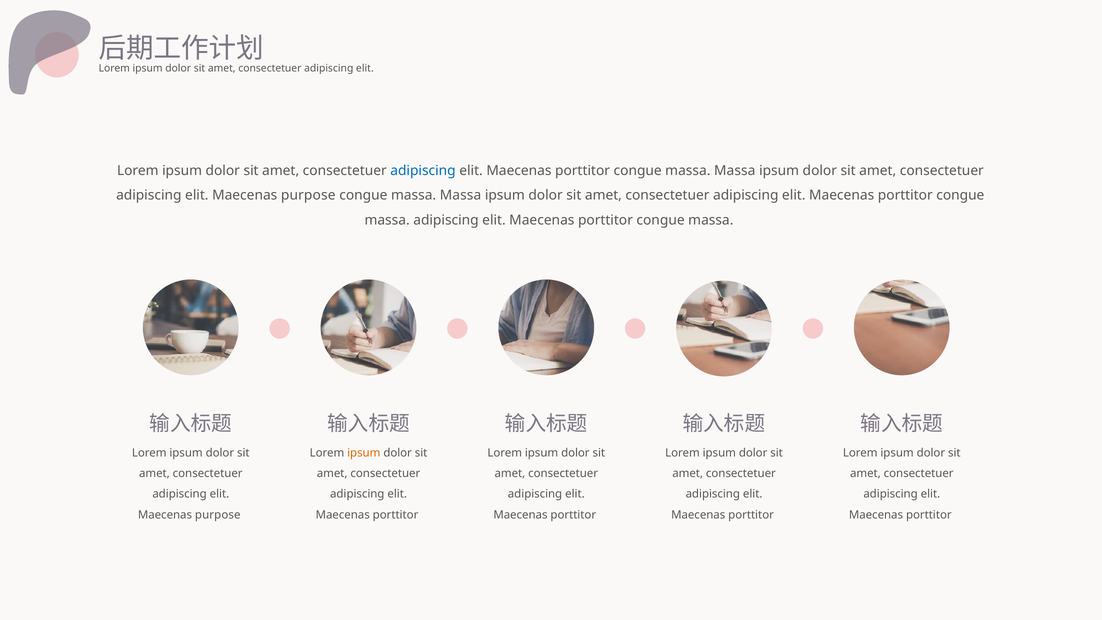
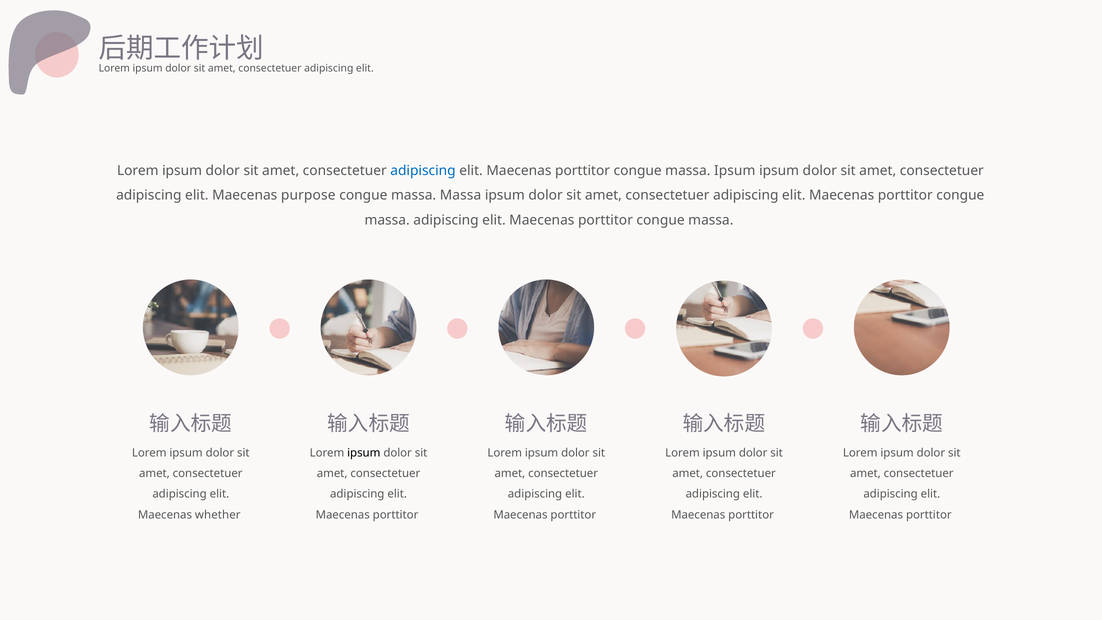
porttitor congue massa Massa: Massa -> Ipsum
ipsum at (364, 453) colour: orange -> black
purpose at (218, 515): purpose -> whether
